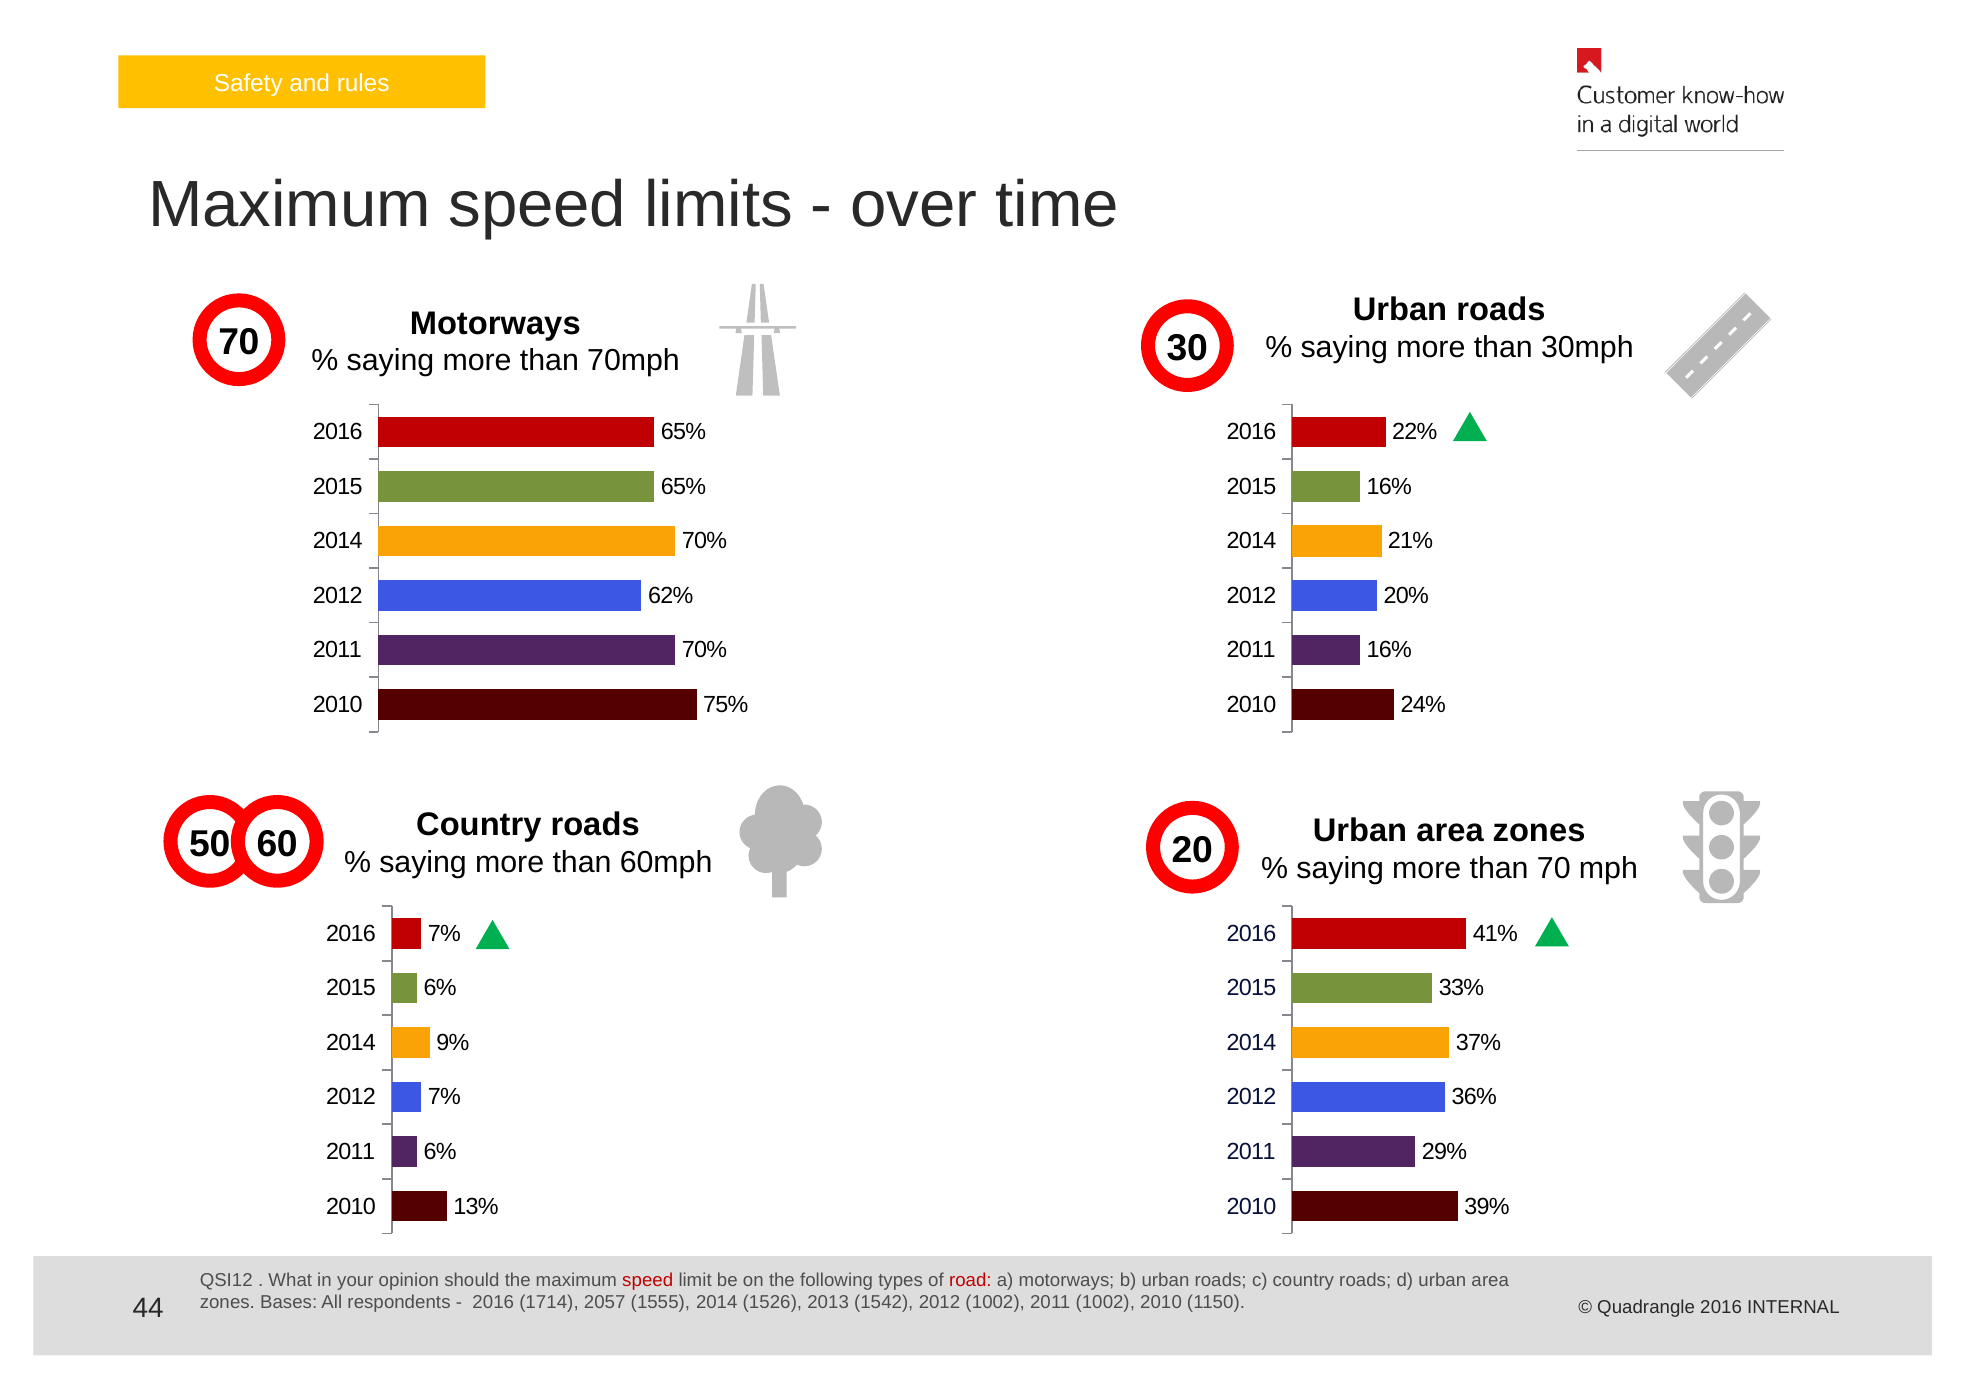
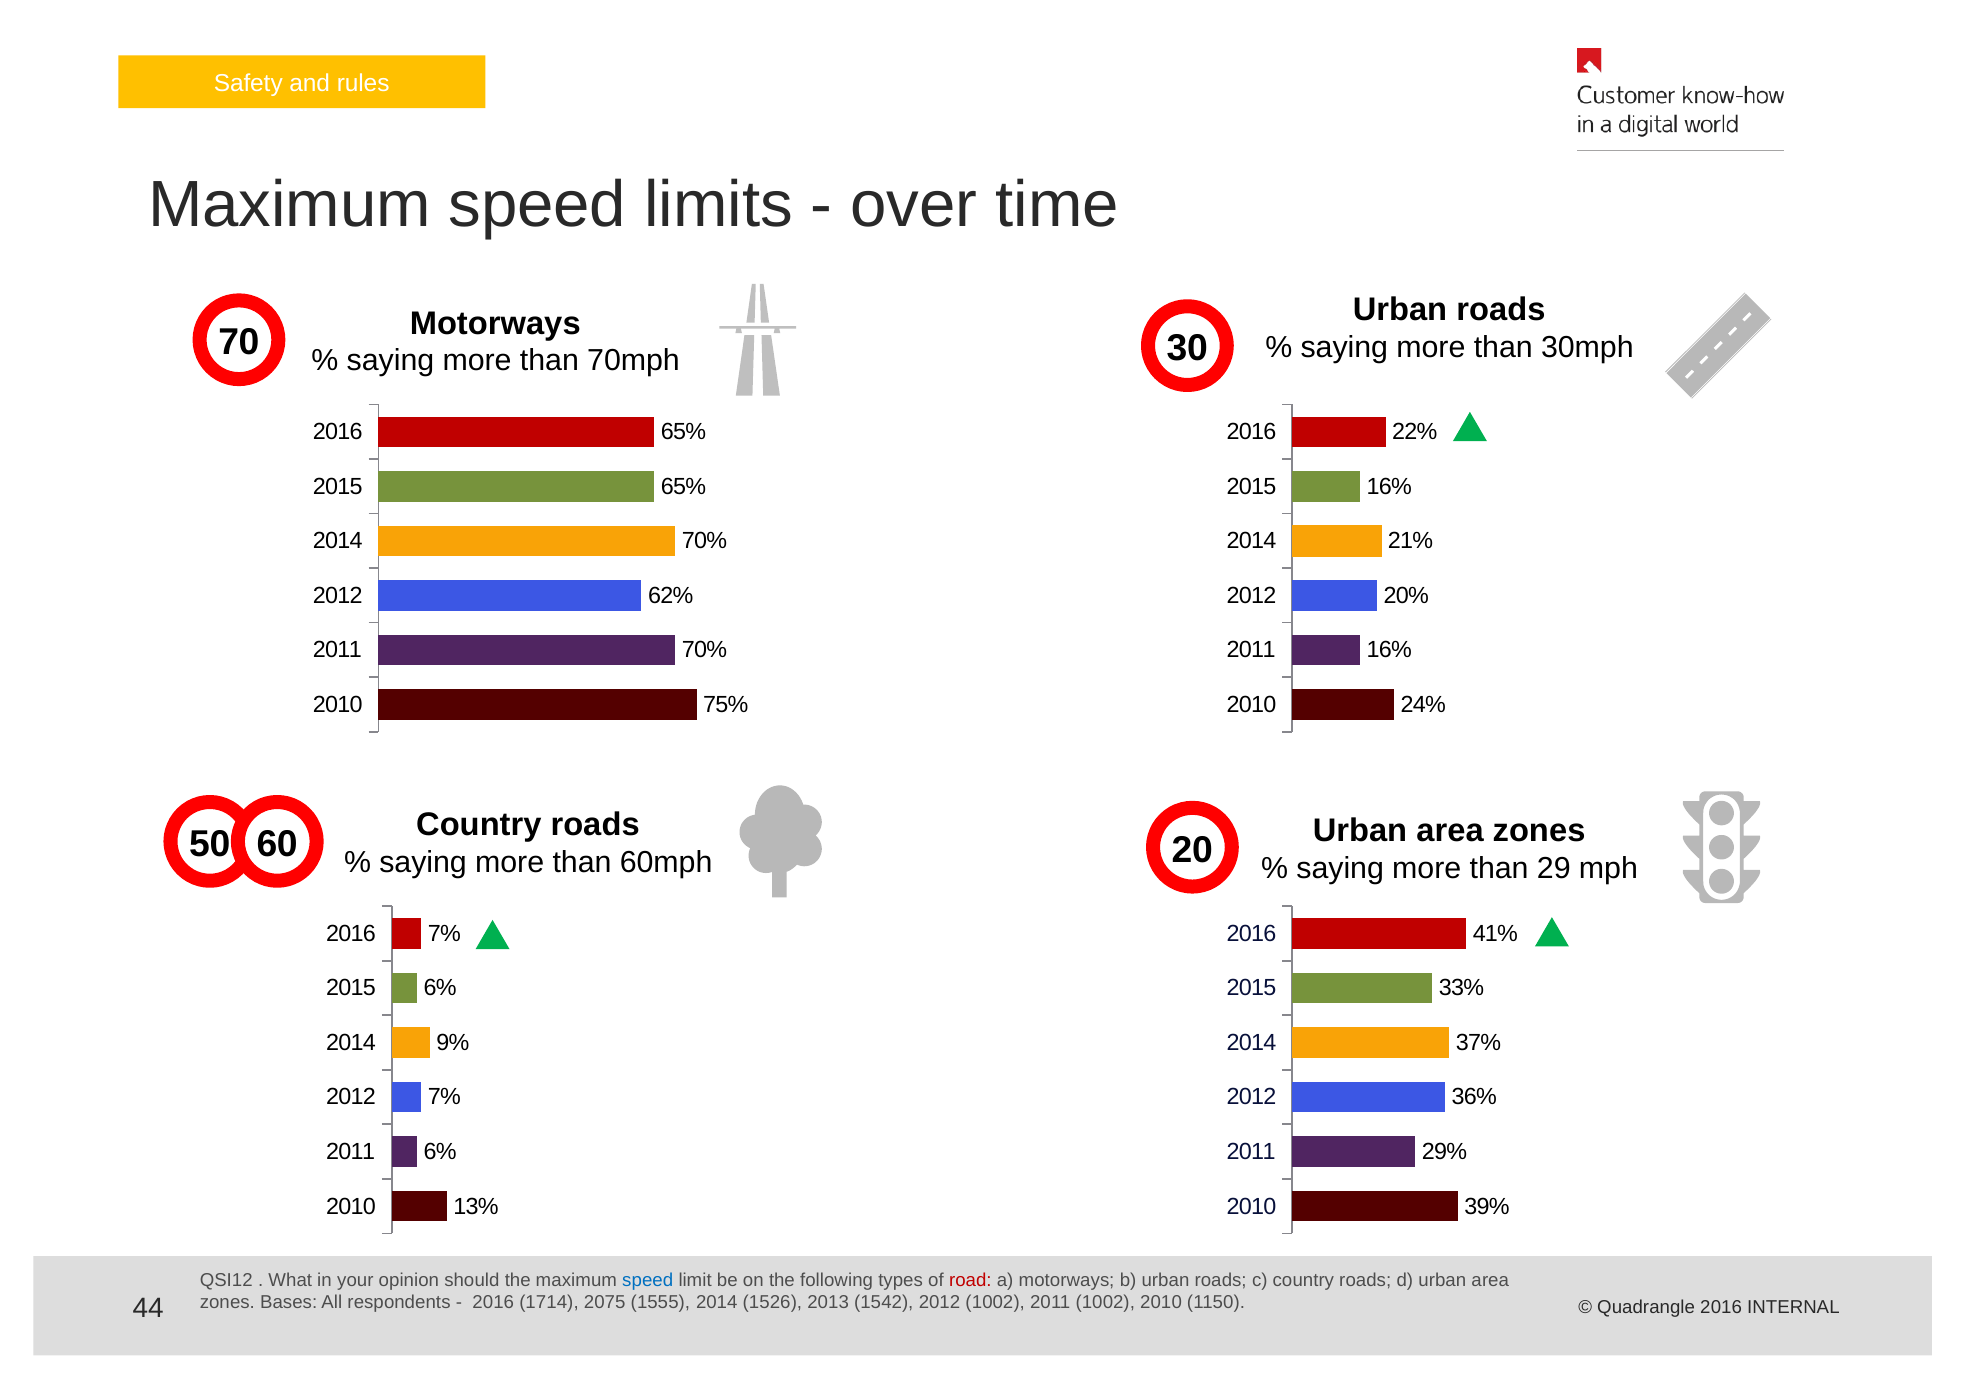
than 70: 70 -> 29
speed at (648, 1281) colour: red -> blue
2057: 2057 -> 2075
